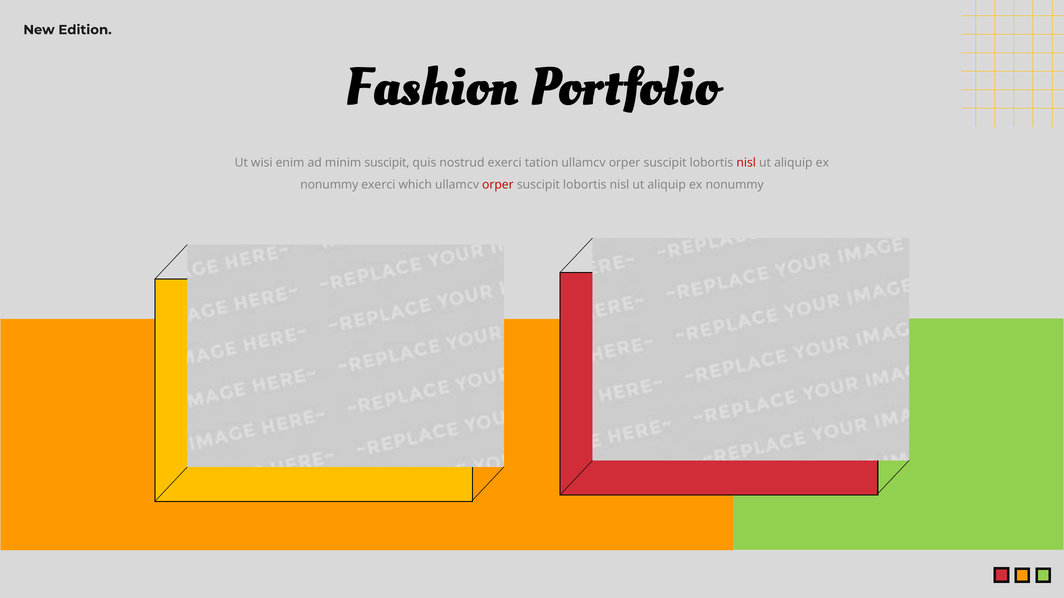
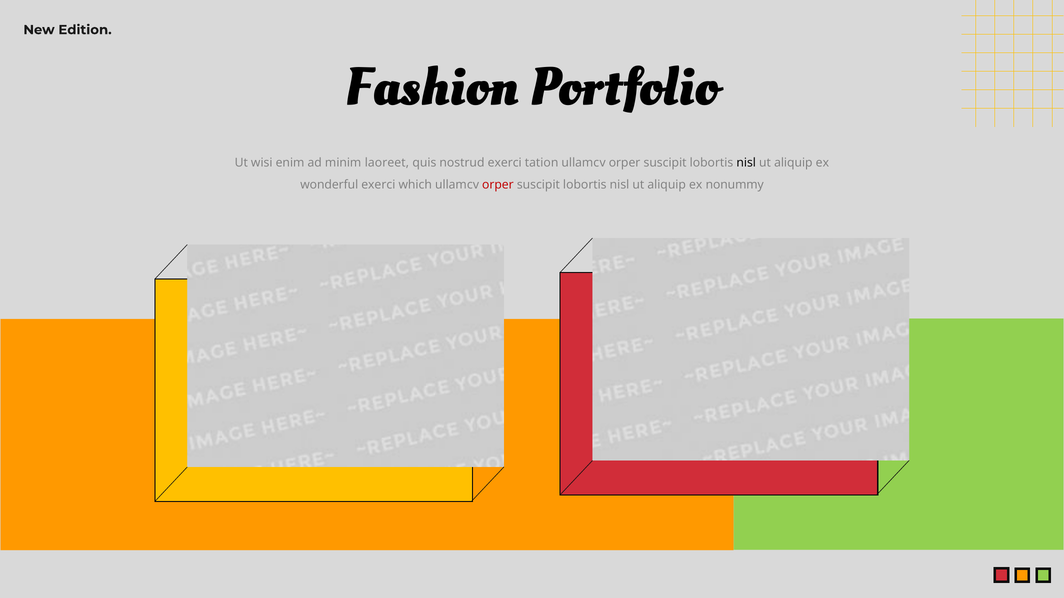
minim suscipit: suscipit -> laoreet
nisl at (746, 163) colour: red -> black
nonummy at (329, 185): nonummy -> wonderful
